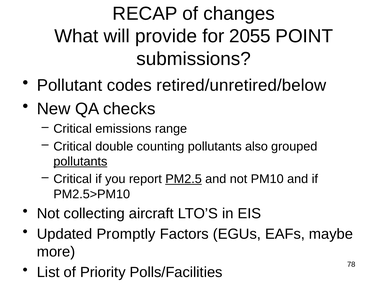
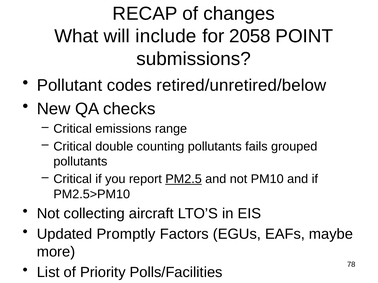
provide: provide -> include
2055: 2055 -> 2058
also: also -> fails
pollutants at (80, 162) underline: present -> none
